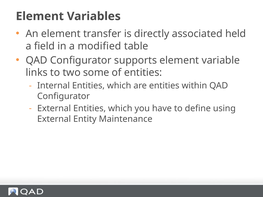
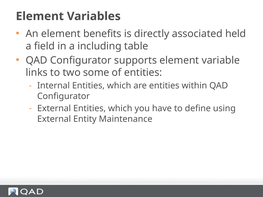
transfer: transfer -> benefits
modified: modified -> including
